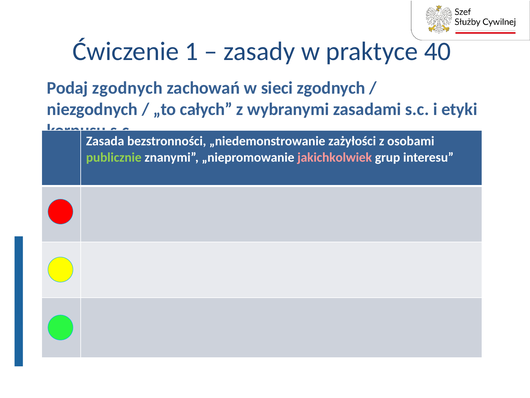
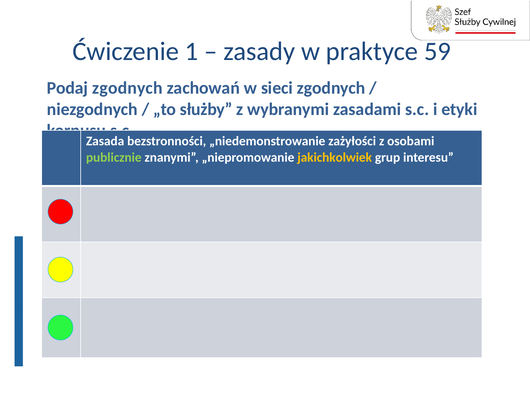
40: 40 -> 59
całych: całych -> służby
jakichkolwiek colour: pink -> yellow
